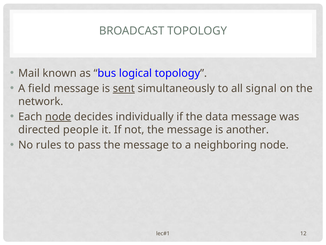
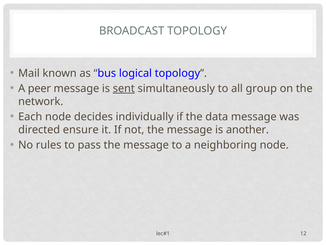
field: field -> peer
signal: signal -> group
node at (58, 116) underline: present -> none
people: people -> ensure
